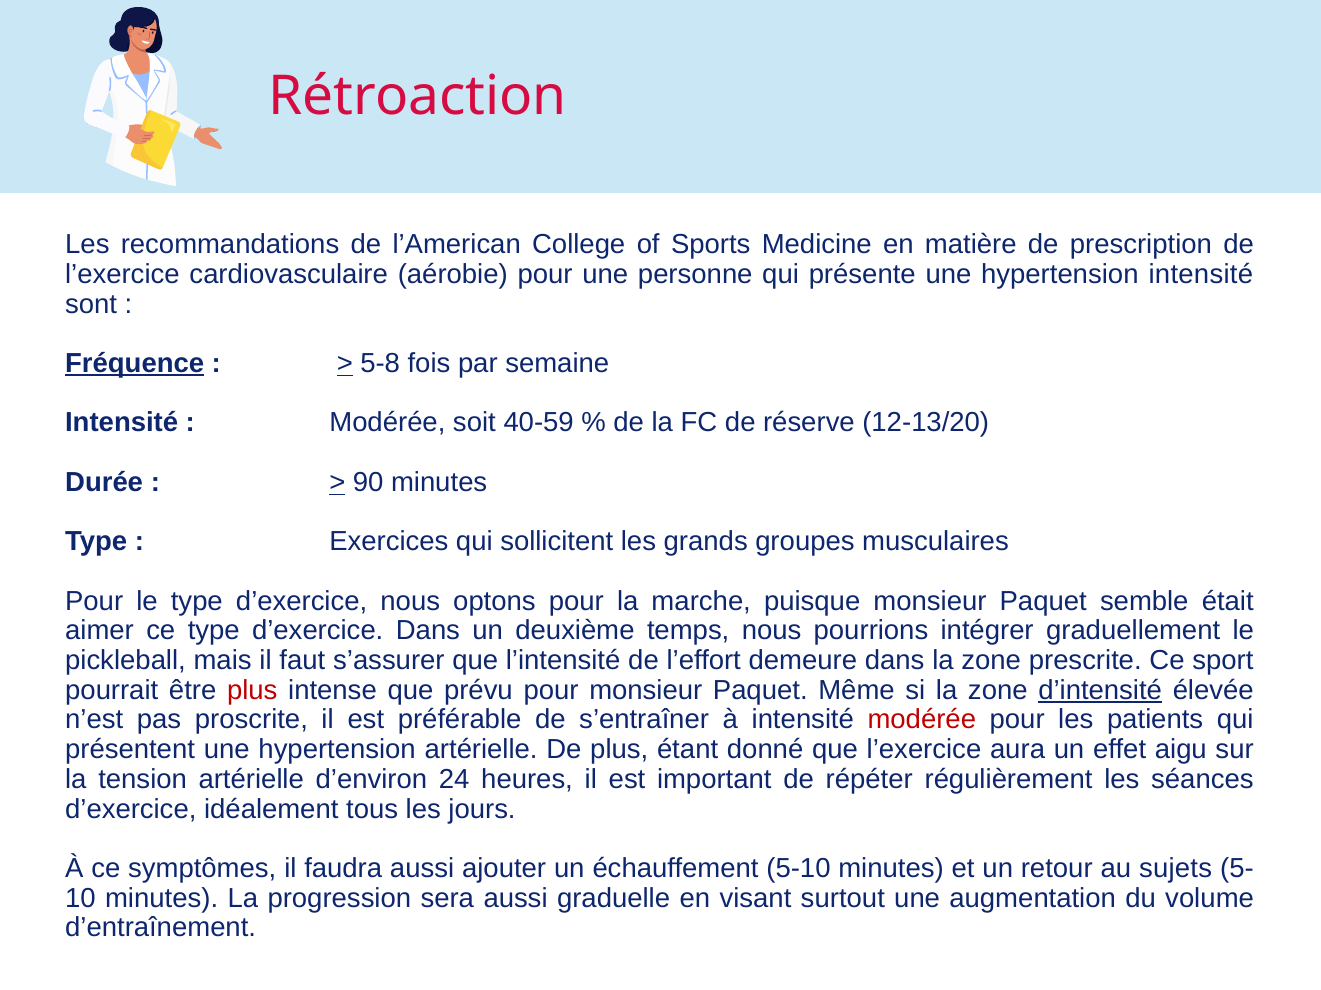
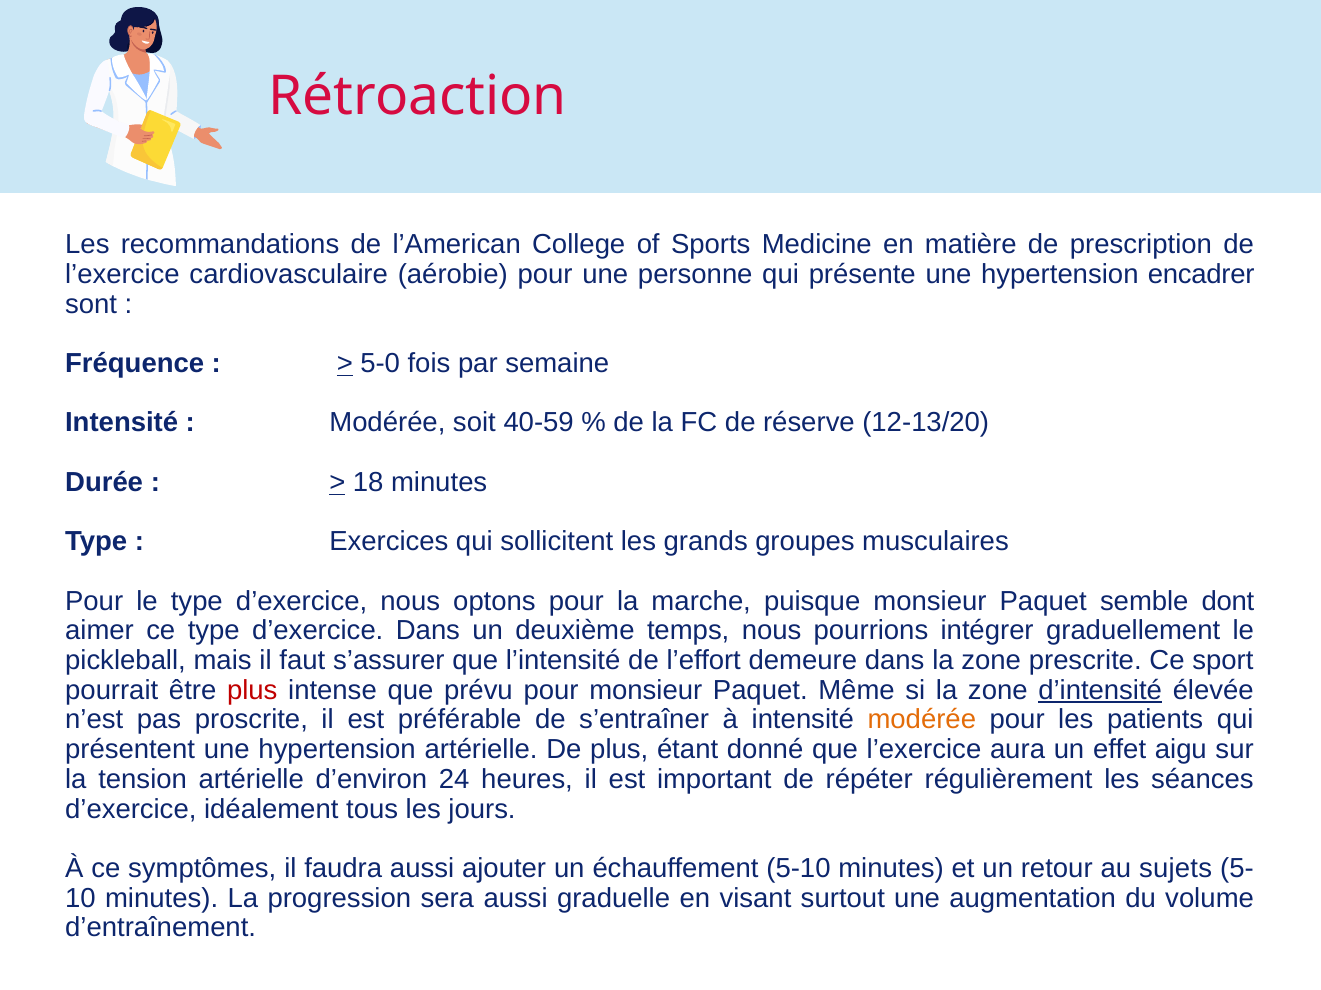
hypertension intensité: intensité -> encadrer
Fréquence underline: present -> none
5-8: 5-8 -> 5-0
90: 90 -> 18
était: était -> dont
modérée at (922, 720) colour: red -> orange
